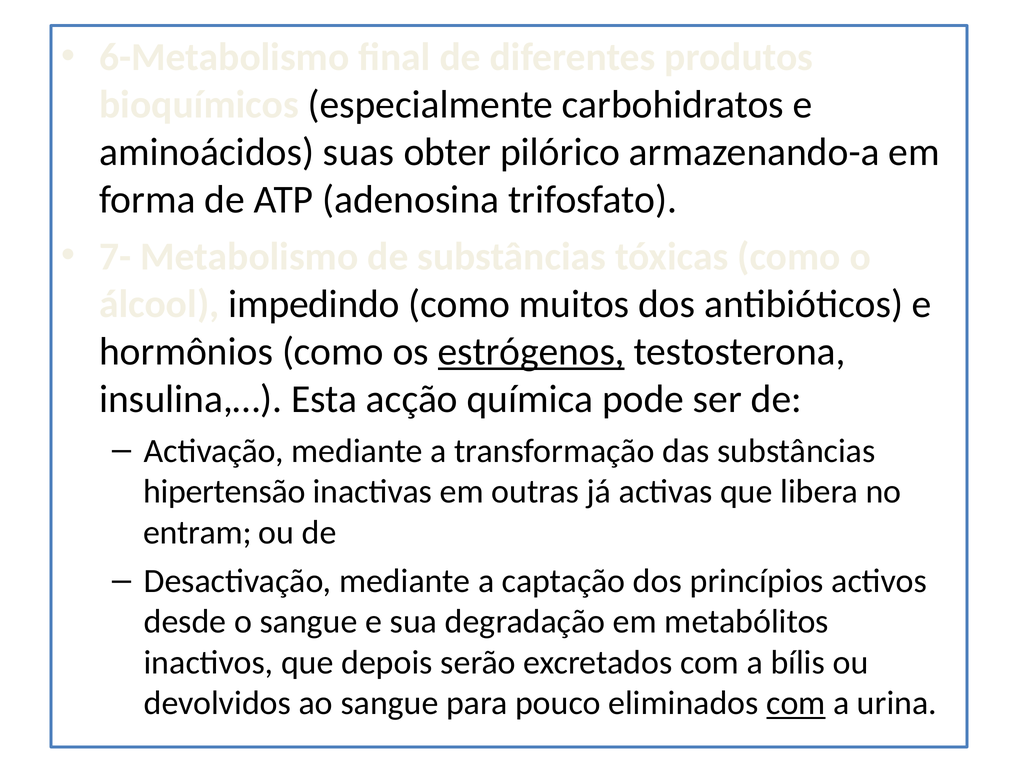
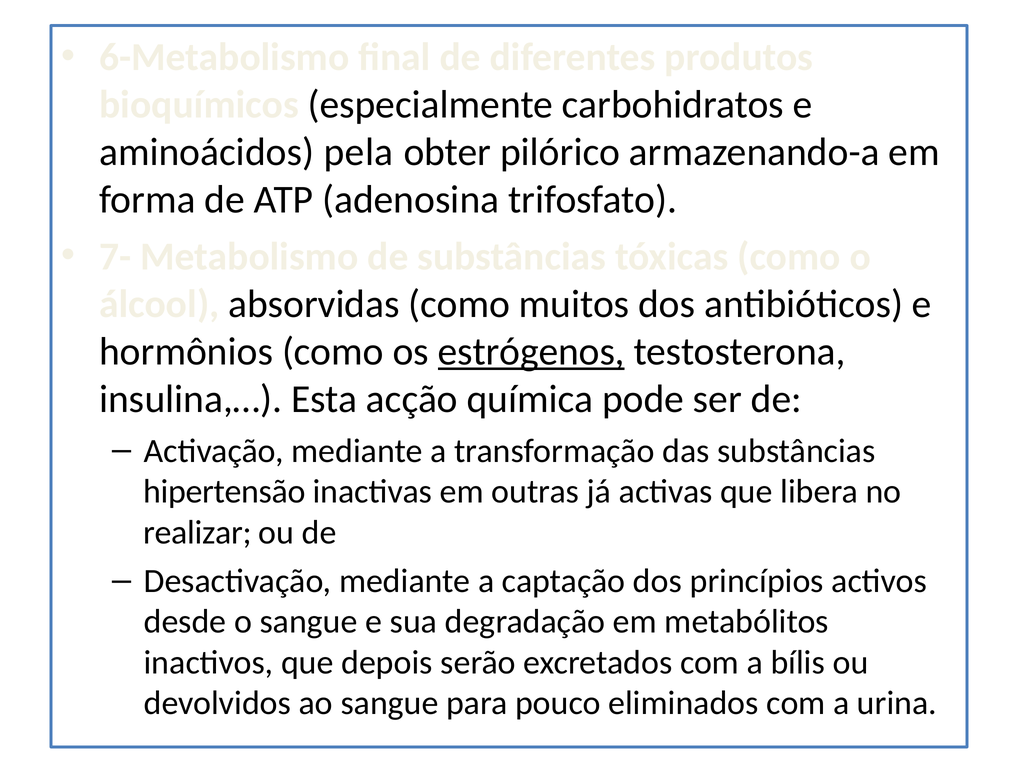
suas: suas -> pela
impedindo: impedindo -> absorvidas
entram: entram -> realizar
com at (796, 703) underline: present -> none
